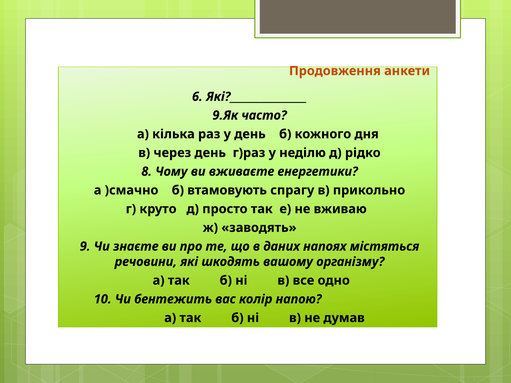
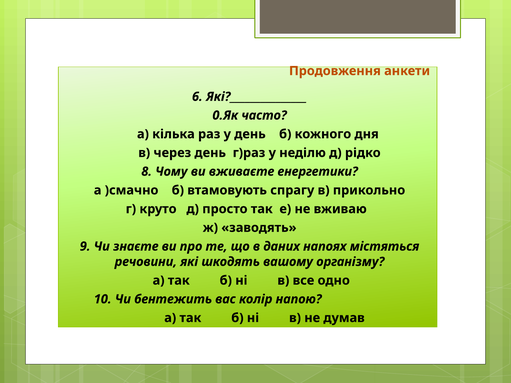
9.Як: 9.Як -> 0.Як
